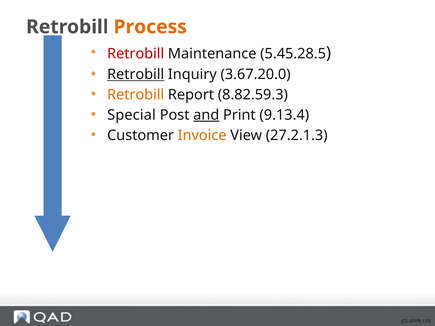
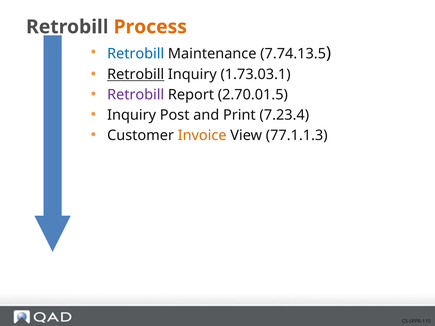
Retrobill at (136, 54) colour: red -> blue
5.45.28.5: 5.45.28.5 -> 7.74.13.5
3.67.20.0: 3.67.20.0 -> 1.73.03.1
Retrobill at (136, 95) colour: orange -> purple
8.82.59.3: 8.82.59.3 -> 2.70.01.5
Special at (131, 115): Special -> Inquiry
and underline: present -> none
9.13.4: 9.13.4 -> 7.23.4
27.2.1.3: 27.2.1.3 -> 77.1.1.3
